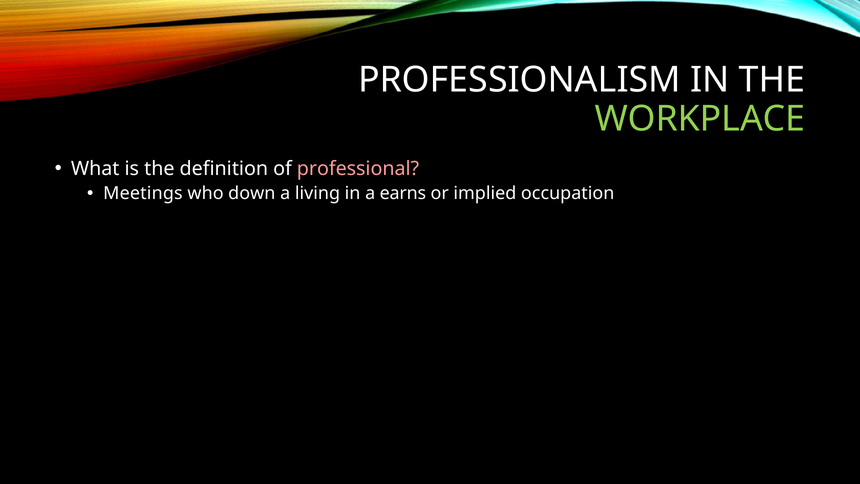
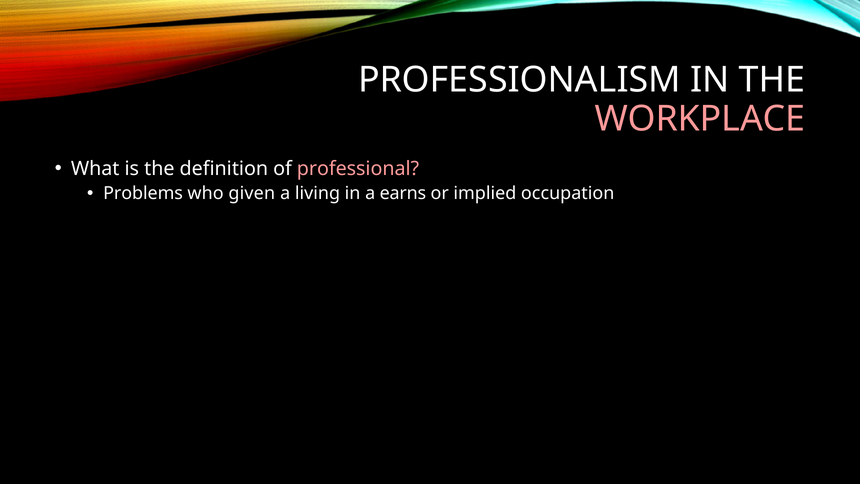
WORKPLACE colour: light green -> pink
Meetings: Meetings -> Problems
down: down -> given
